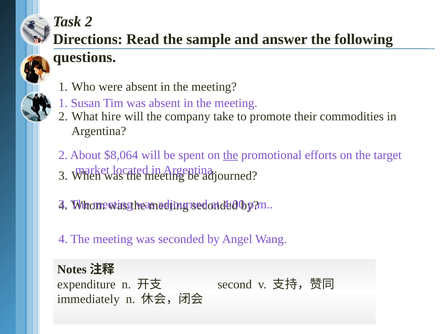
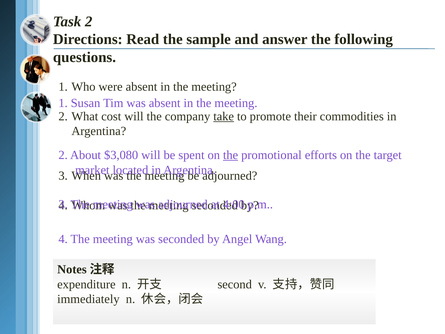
hire: hire -> cost
take underline: none -> present
$8,064: $8,064 -> $3,080
